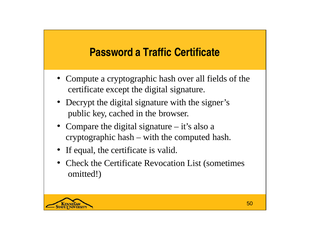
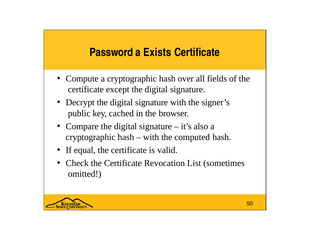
Traffic: Traffic -> Exists
